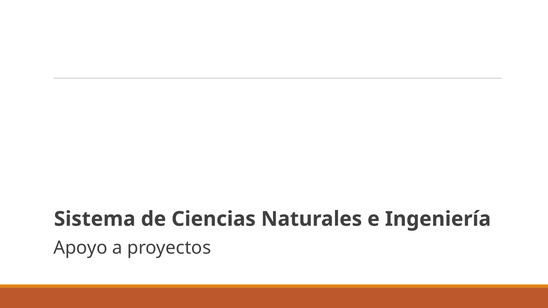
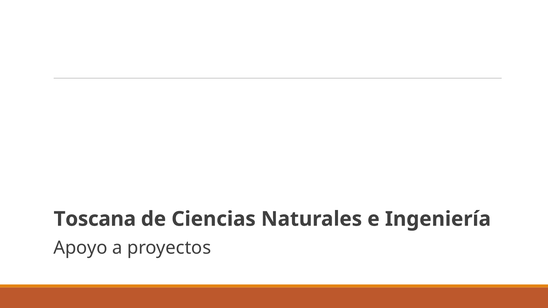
Sistema: Sistema -> Toscana
